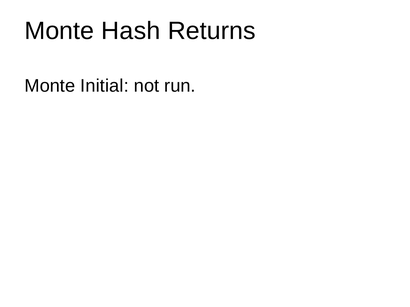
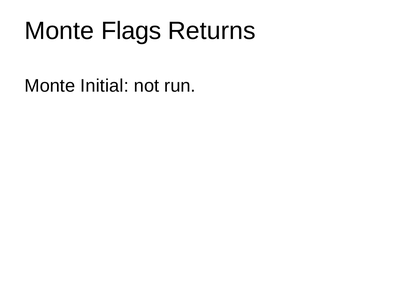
Hash: Hash -> Flags
